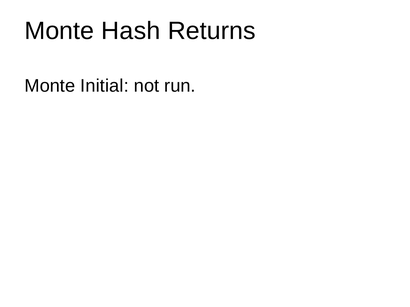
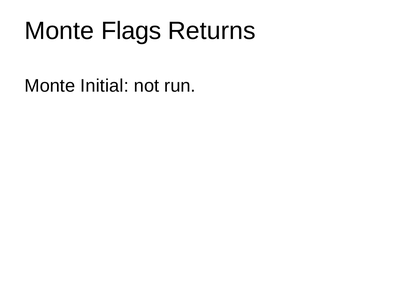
Hash: Hash -> Flags
